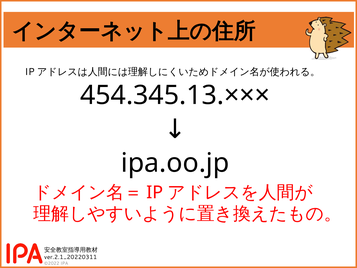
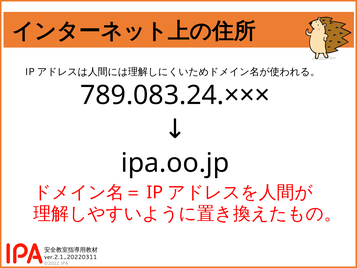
454.345.13.×××: 454.345.13.××× -> 789.083.24.×××
